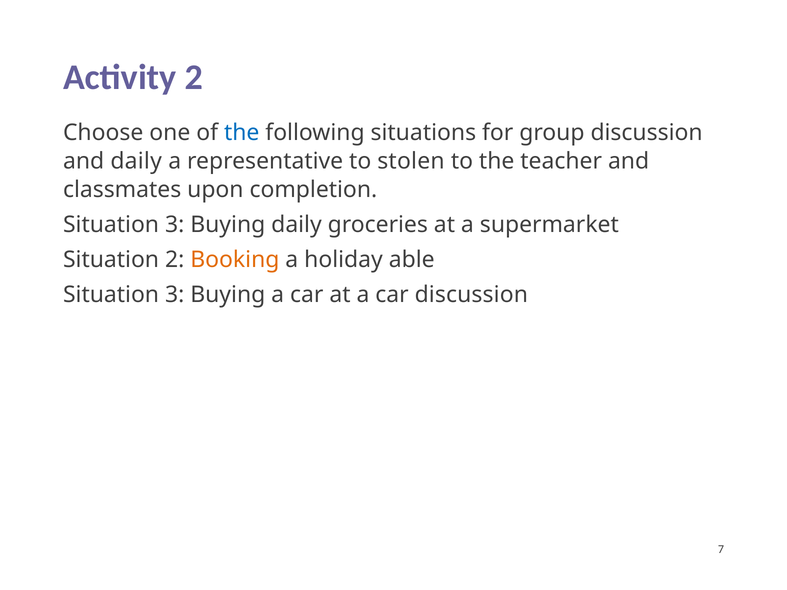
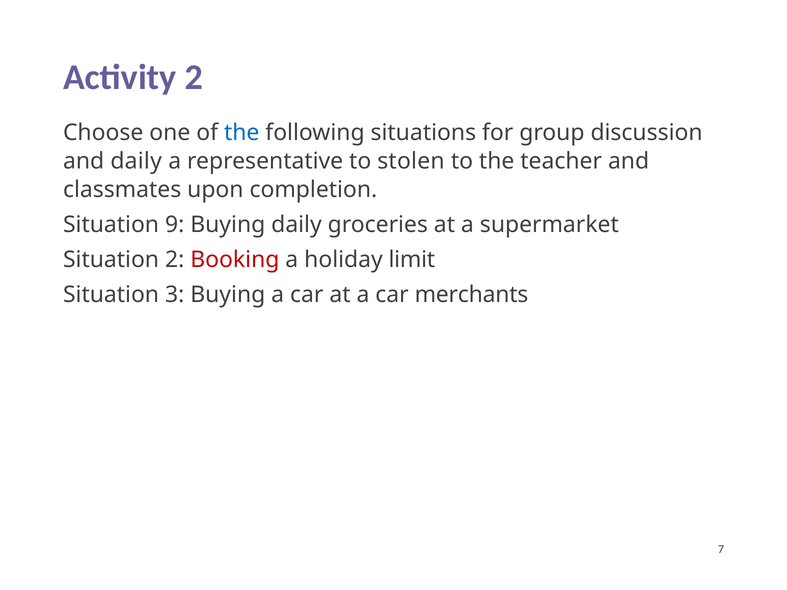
3 at (175, 225): 3 -> 9
Booking colour: orange -> red
able: able -> limit
car discussion: discussion -> merchants
